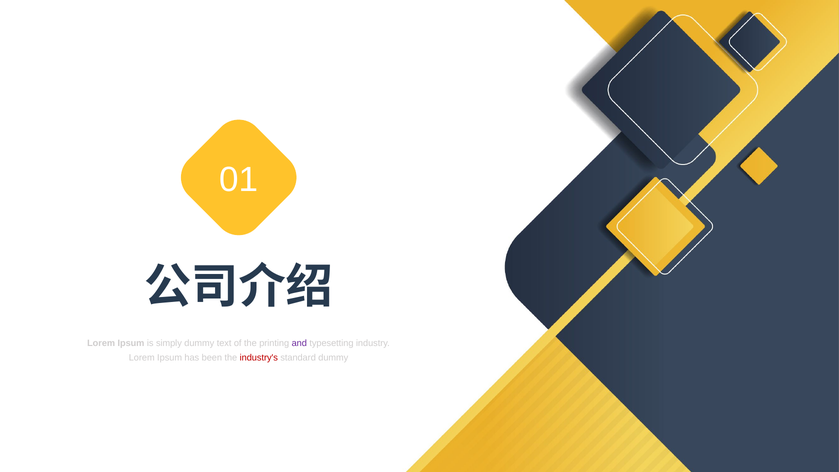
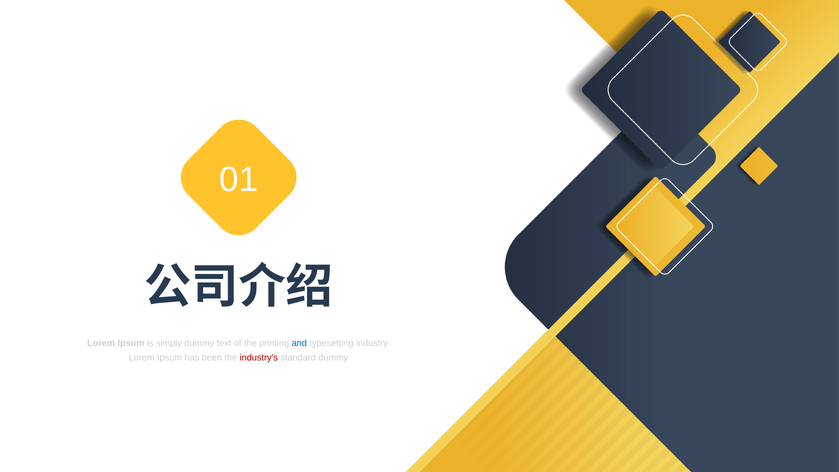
and colour: purple -> blue
